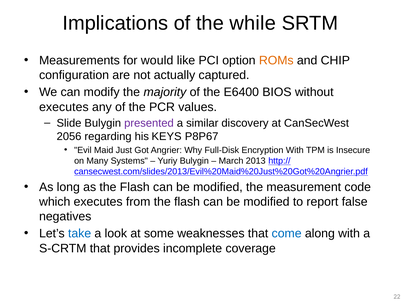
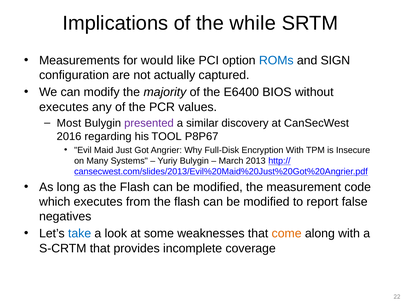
ROMs colour: orange -> blue
CHIP: CHIP -> SIGN
Slide: Slide -> Most
2056: 2056 -> 2016
KEYS: KEYS -> TOOL
come colour: blue -> orange
